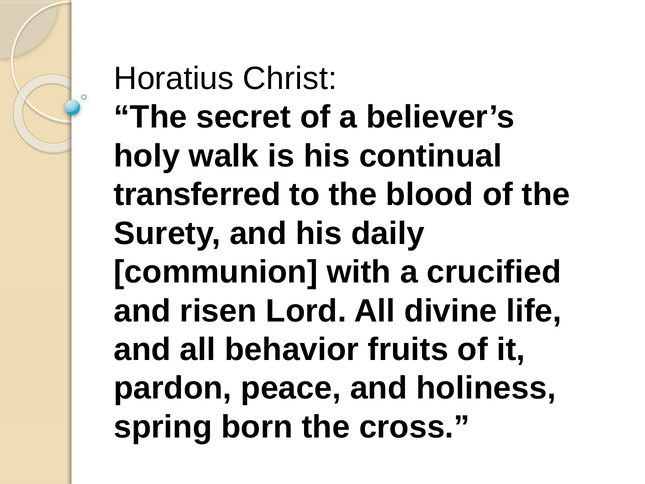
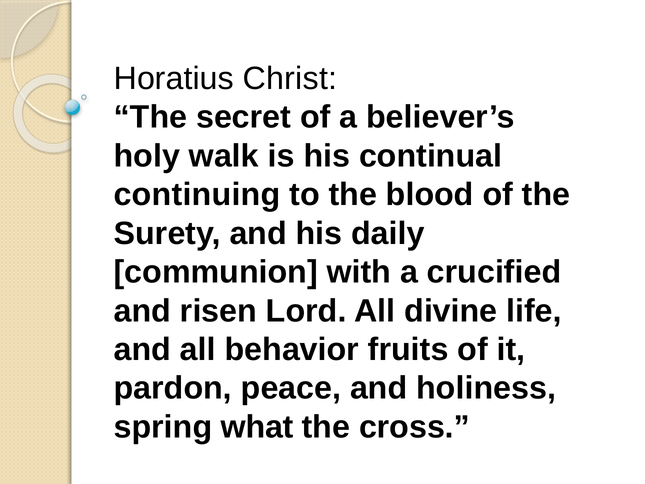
transferred: transferred -> continuing
born: born -> what
